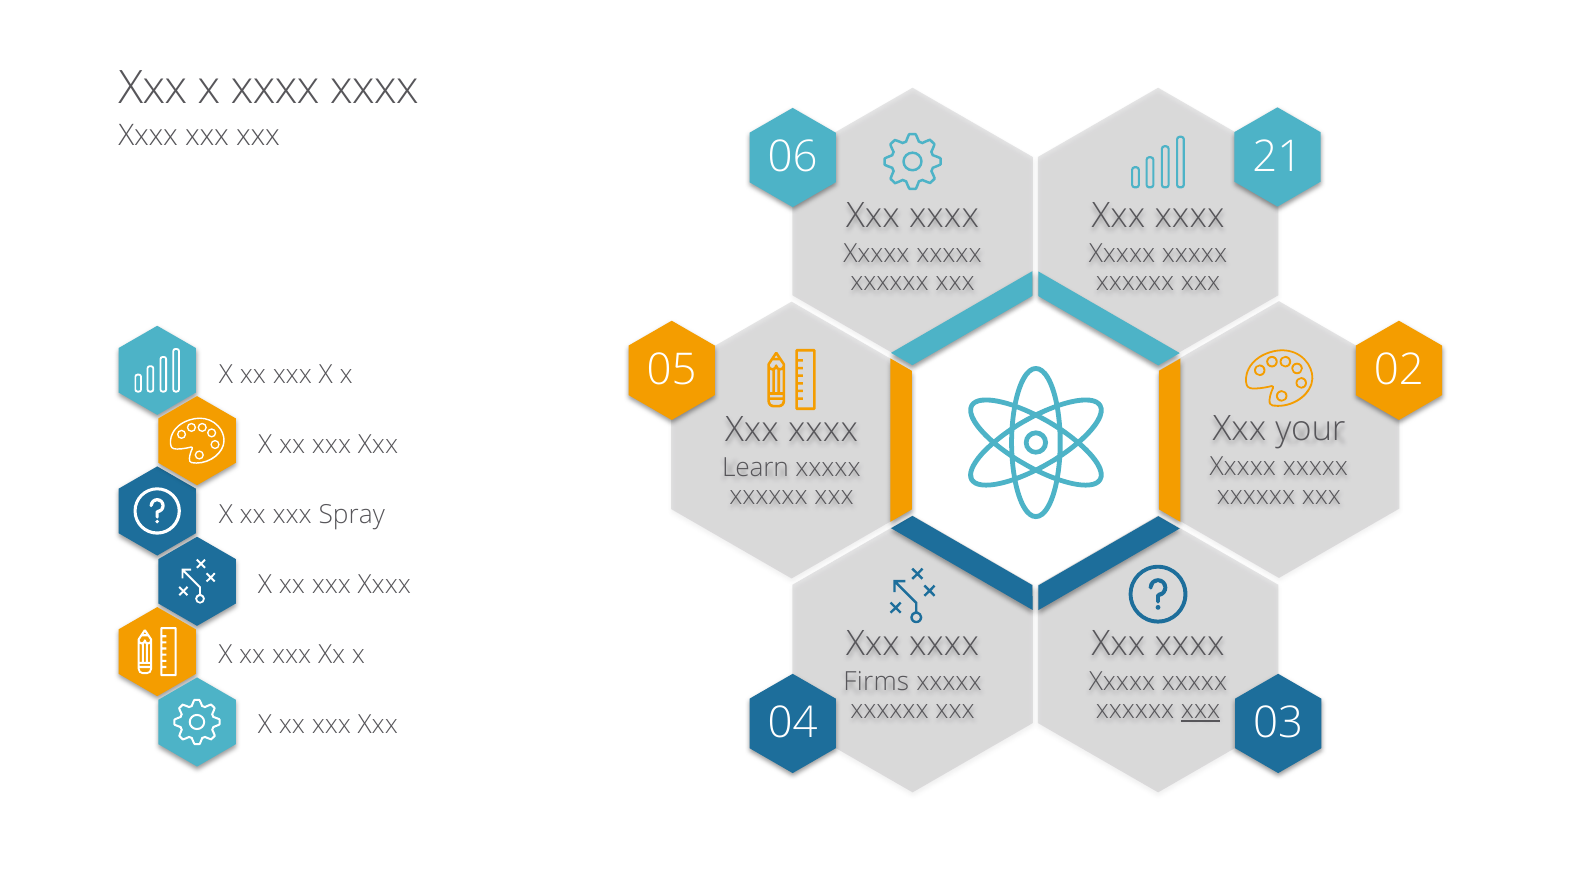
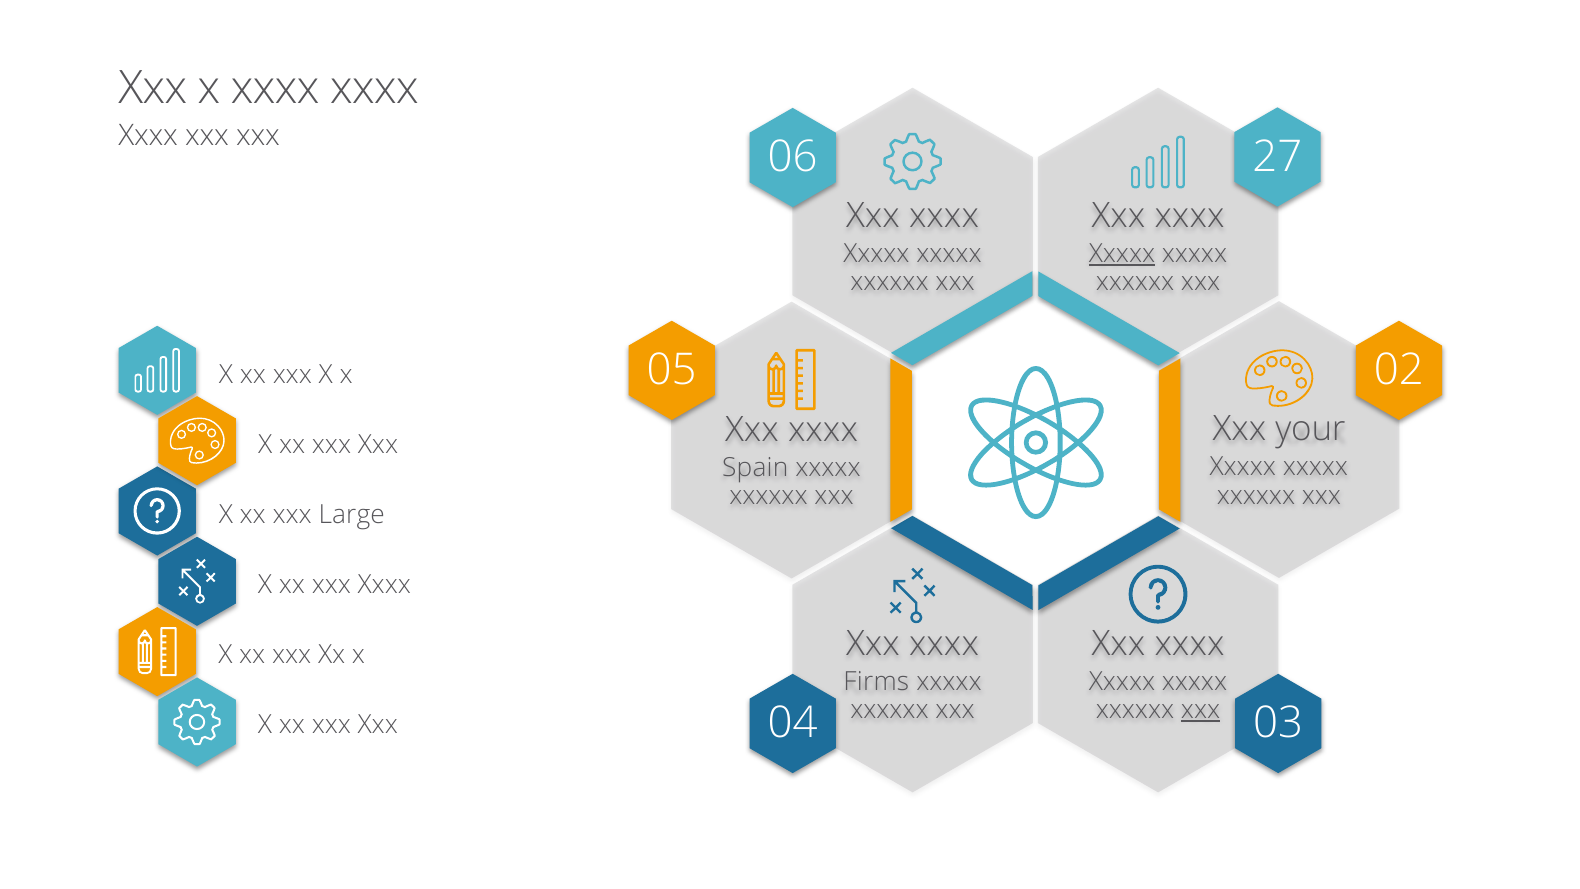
21: 21 -> 27
Xxxxx at (1122, 254) underline: none -> present
Learn: Learn -> Spain
Spray: Spray -> Large
